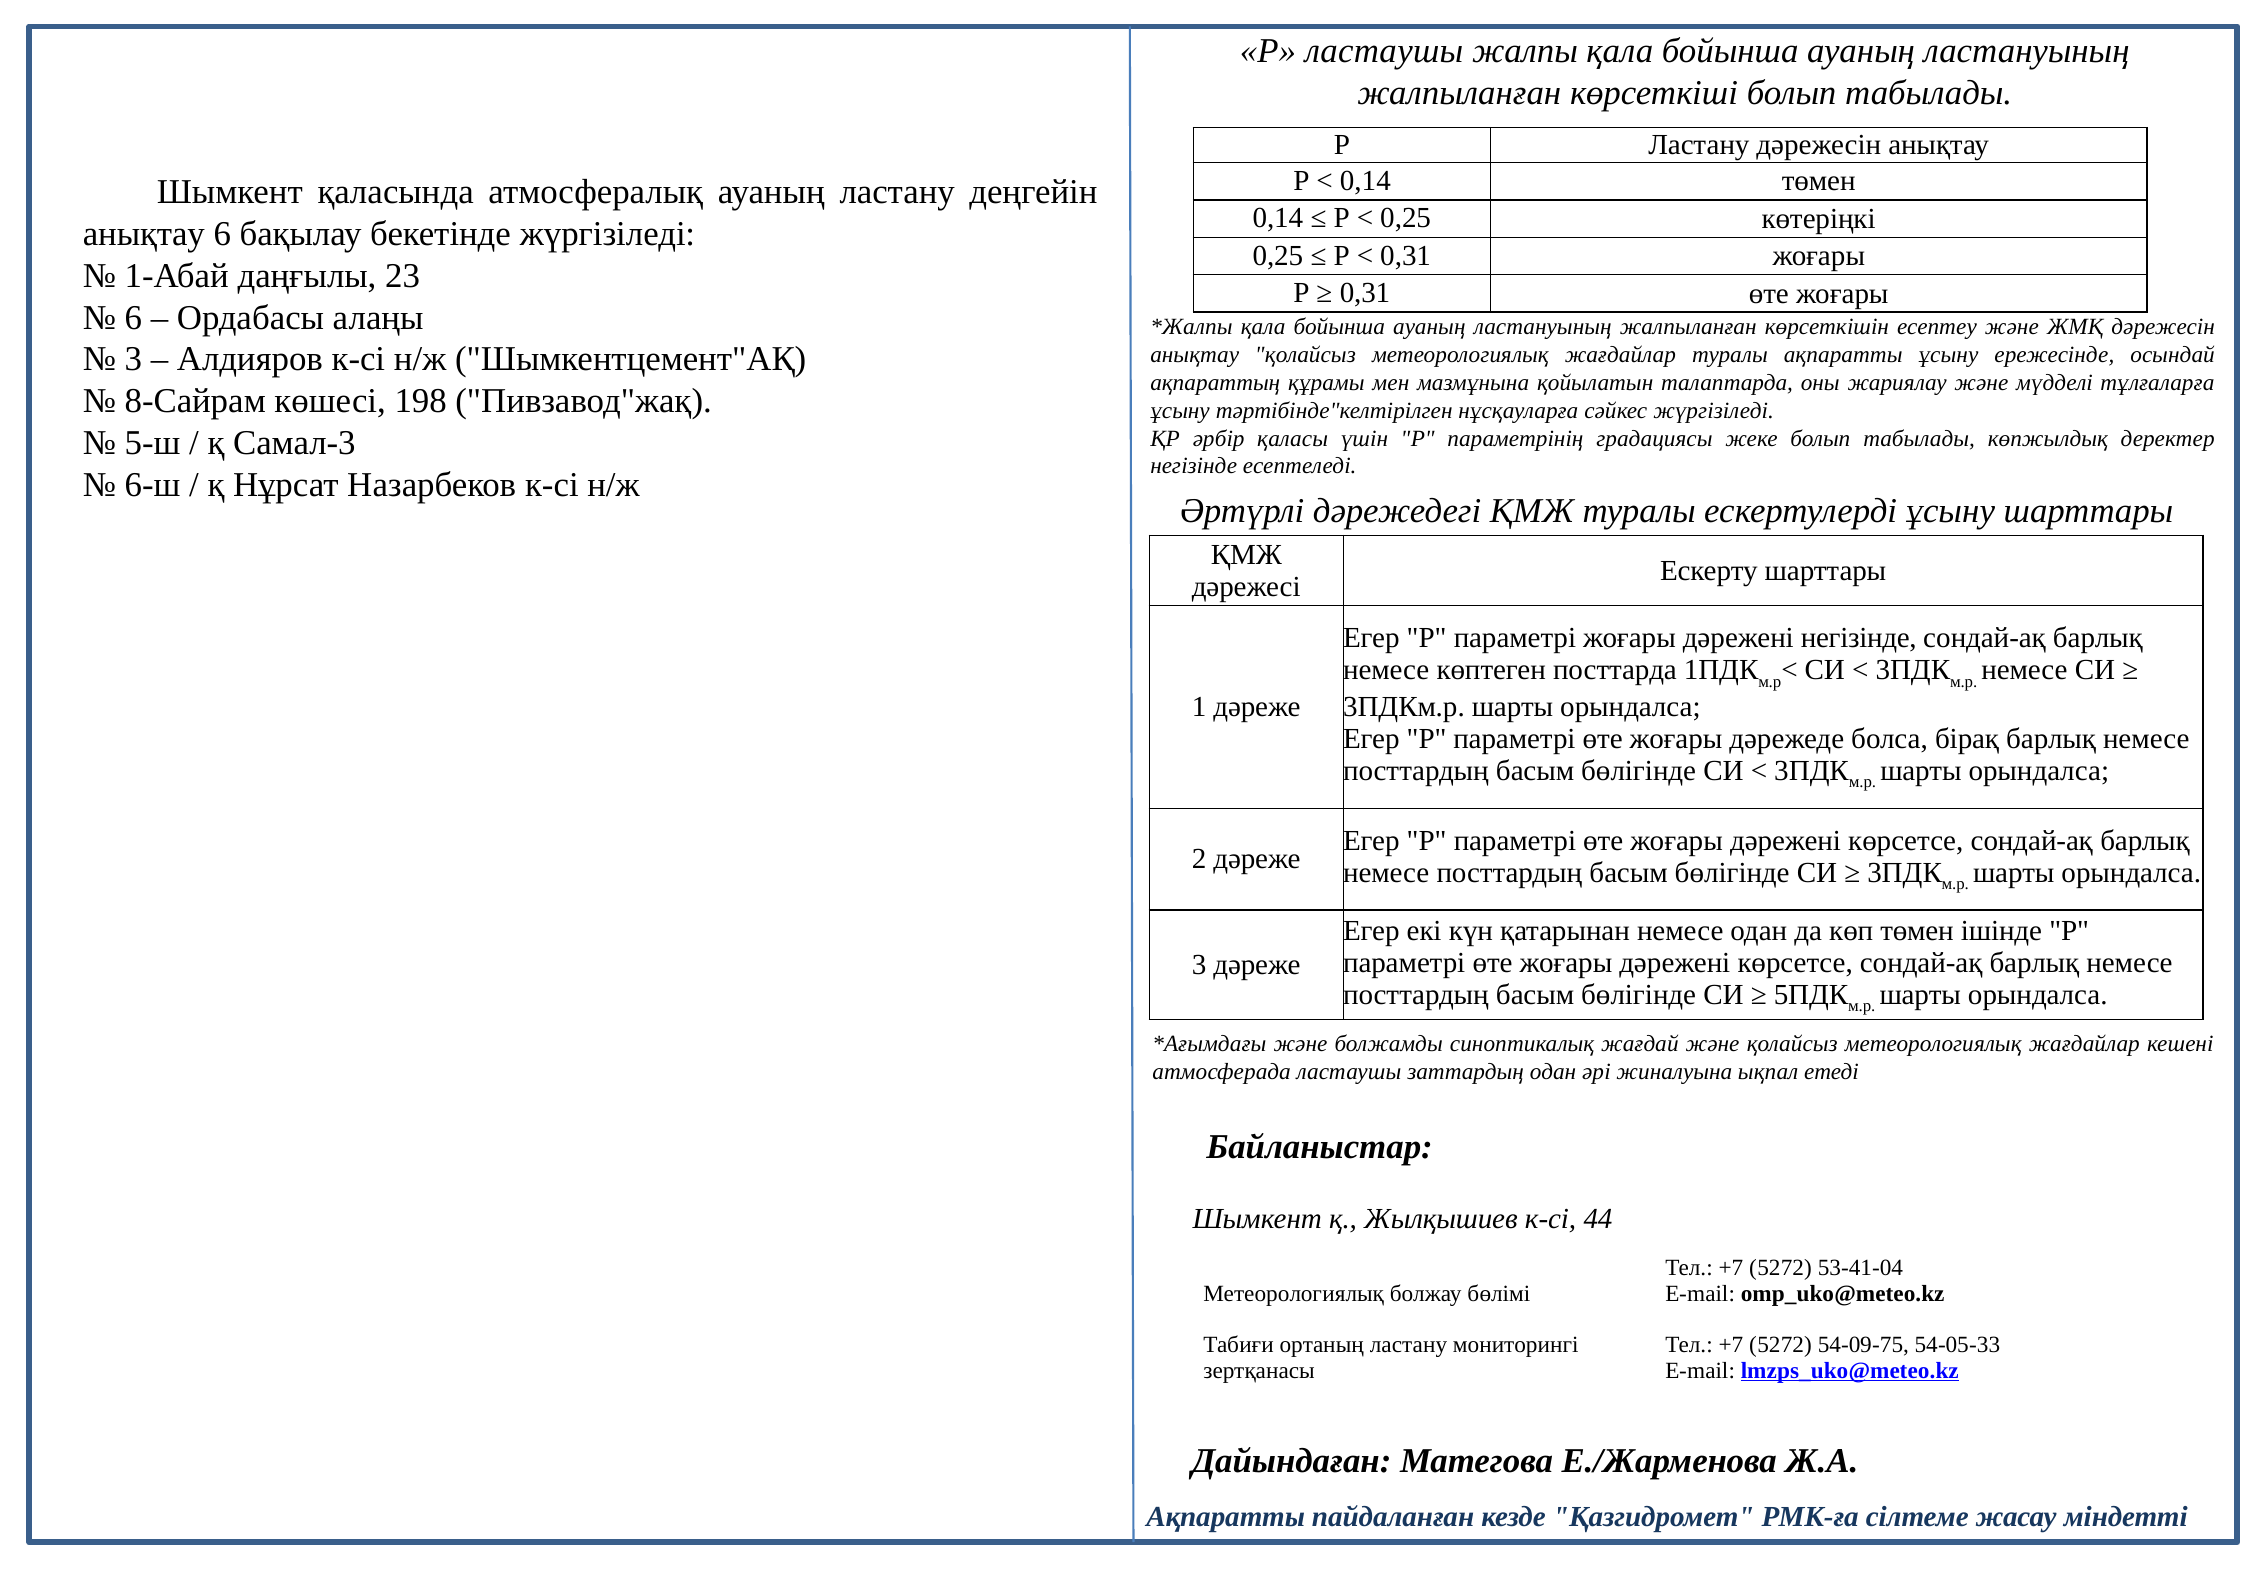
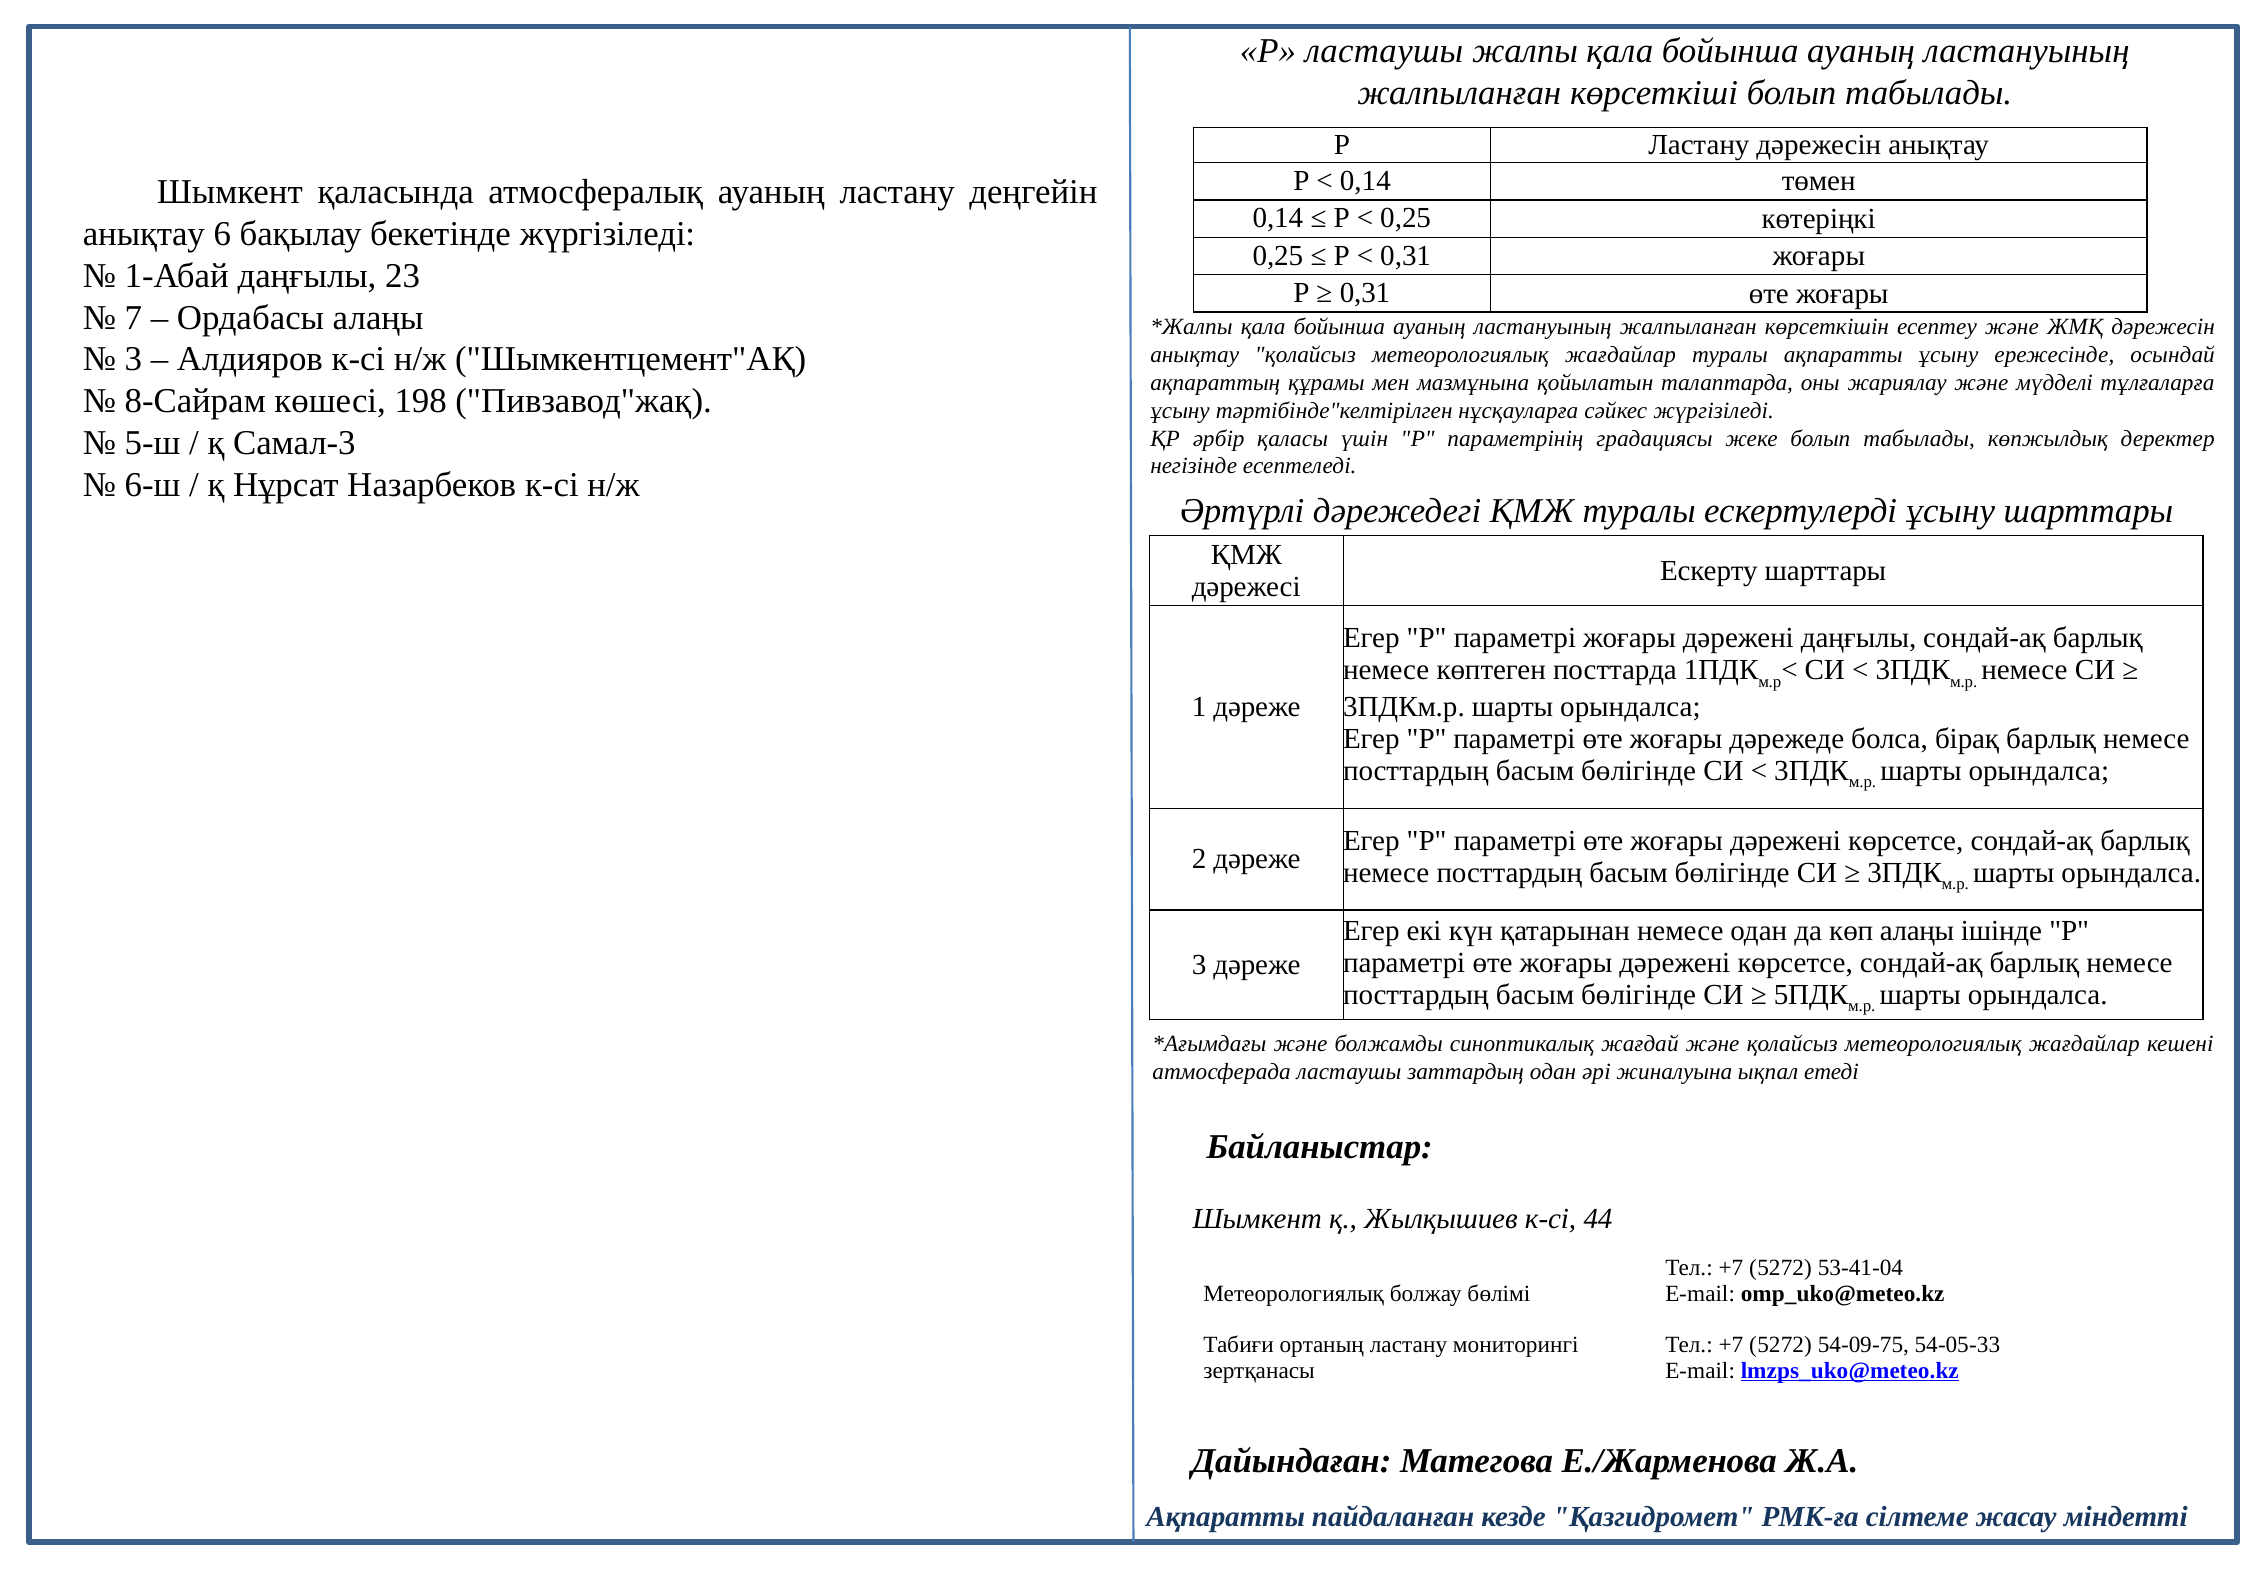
6 at (133, 318): 6 -> 7
дәрежені негізінде: негізінде -> даңғылы
көп төмен: төмен -> алаңы
